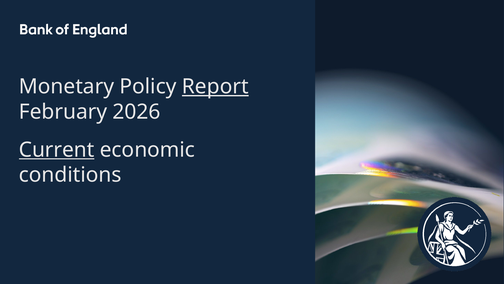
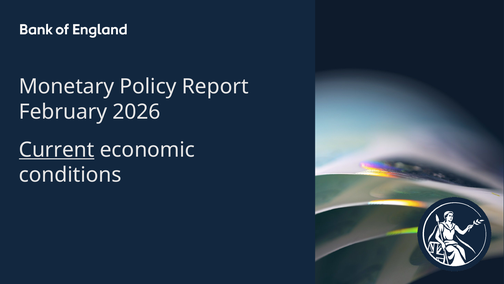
Report underline: present -> none
